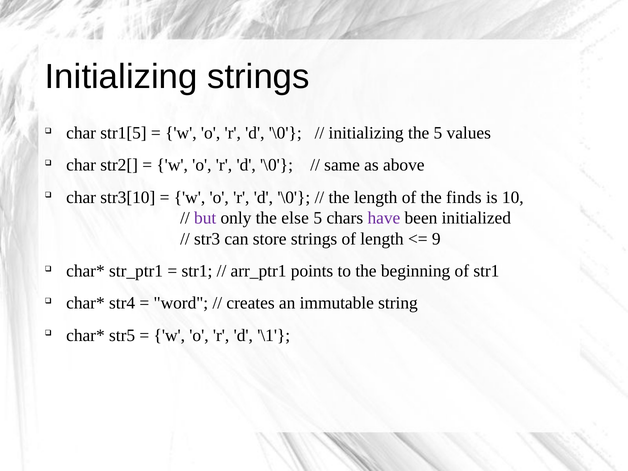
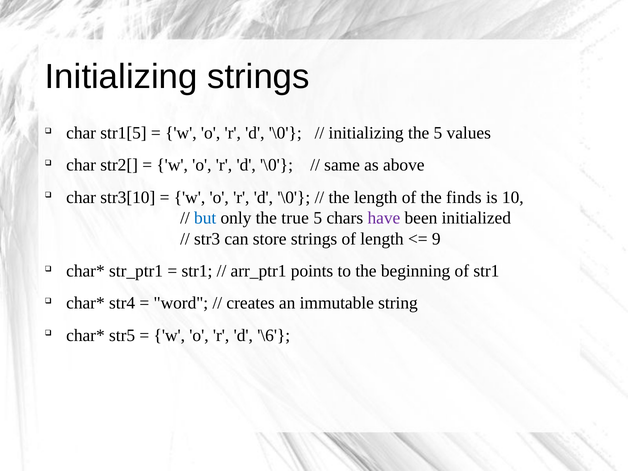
but colour: purple -> blue
else: else -> true
\1: \1 -> \6
